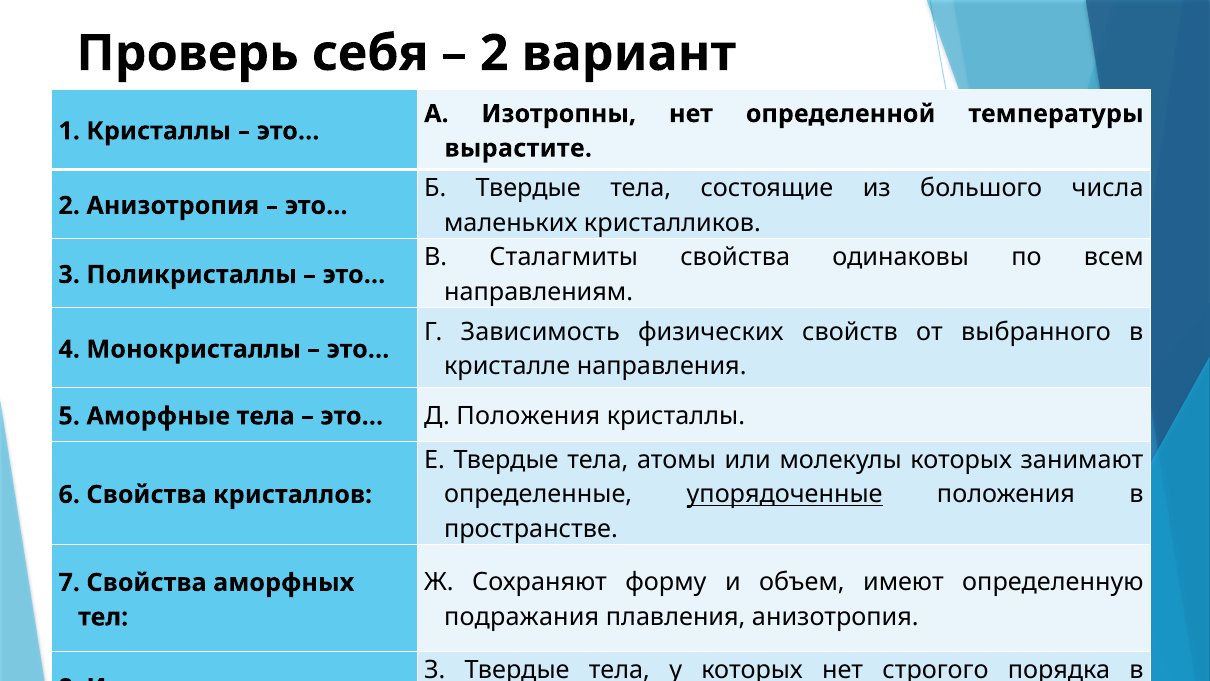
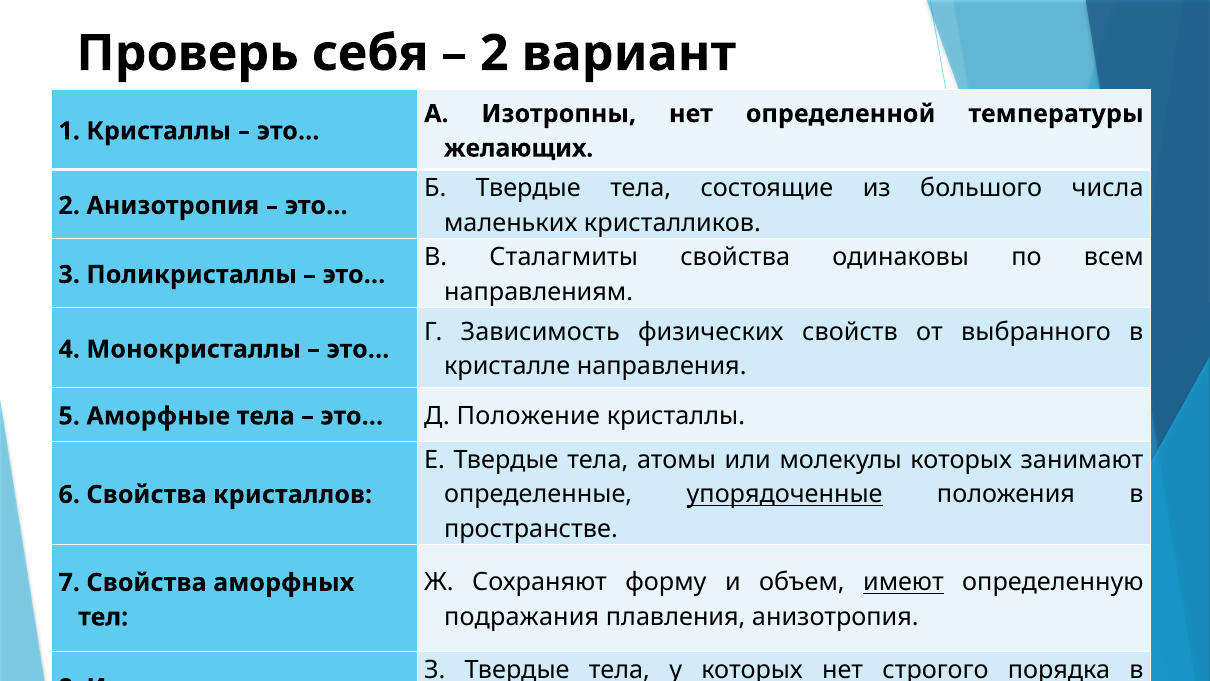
вырастите: вырастите -> желающих
Д Положения: Положения -> Положение
имеют underline: none -> present
